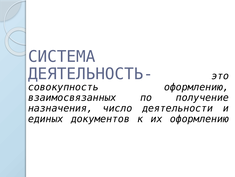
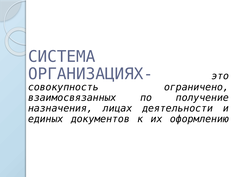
ДЕЯТЕЛЬНОСТЬ-: ДЕЯТЕЛЬНОСТЬ- -> ОРГАНИЗАЦИЯХ-
совокупность оформлению: оформлению -> ограничено
число: число -> лицах
